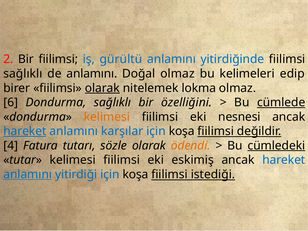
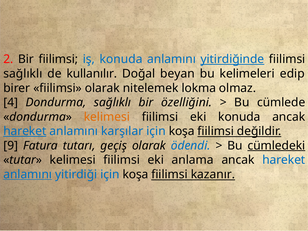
iş gürültü: gürültü -> konuda
yitirdiğinde underline: none -> present
de anlamını: anlamını -> kullanılır
Doğal olmaz: olmaz -> beyan
olarak at (102, 88) underline: present -> none
6: 6 -> 4
cümlede underline: present -> none
eki nesnesi: nesnesi -> konuda
4: 4 -> 9
sözle: sözle -> geçiş
ödendi colour: orange -> blue
eskimiş: eskimiş -> anlama
istediği: istediği -> kazanır
